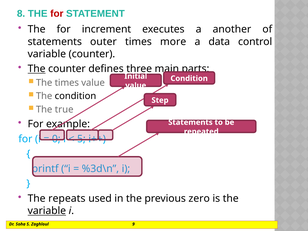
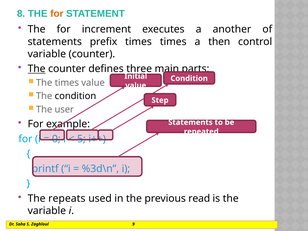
for at (57, 14) colour: red -> orange
outer: outer -> prefix
times more: more -> times
data: data -> then
true: true -> user
zero: zero -> read
variable at (47, 211) underline: present -> none
